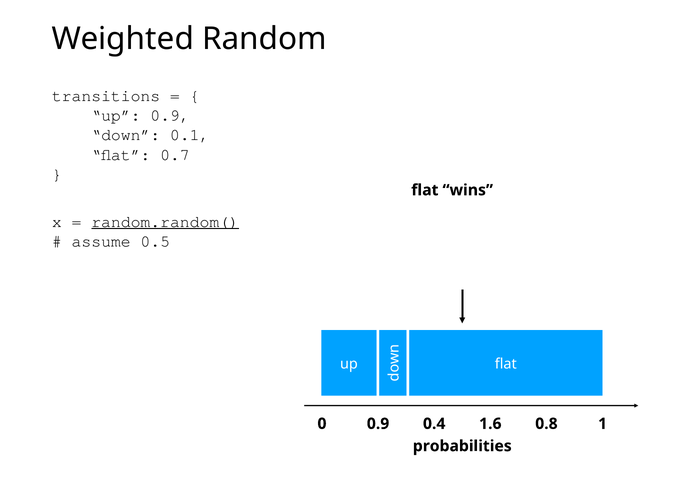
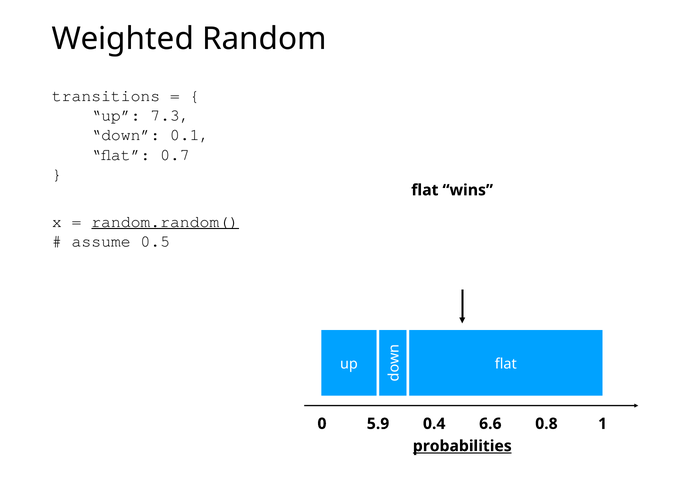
up 0.9: 0.9 -> 7.3
0.9 at (378, 424): 0.9 -> 5.9
1.6: 1.6 -> 6.6
probabilities underline: none -> present
